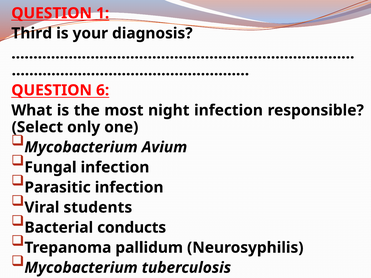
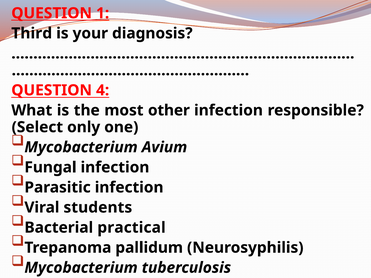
6: 6 -> 4
night: night -> other
conducts: conducts -> practical
